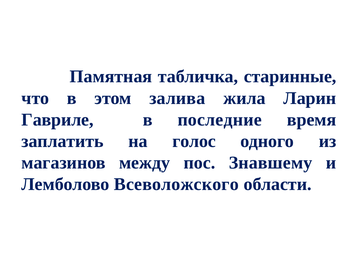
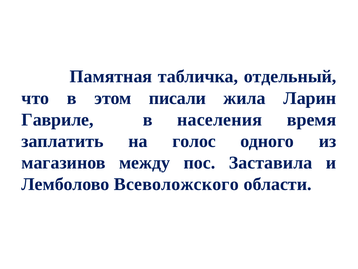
старинные: старинные -> отдельный
залива: залива -> писали
последние: последние -> населения
Знавшему: Знавшему -> Заставила
